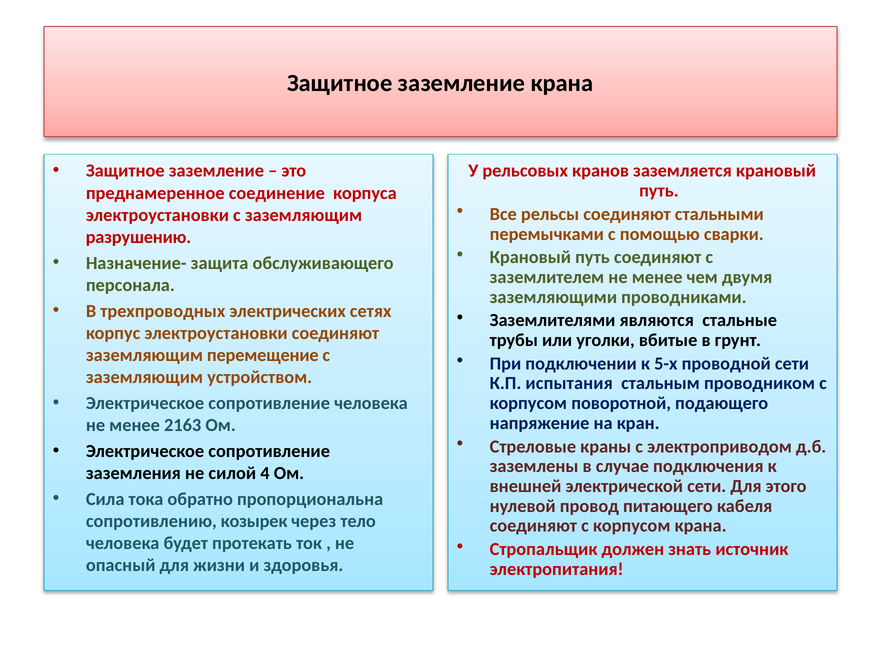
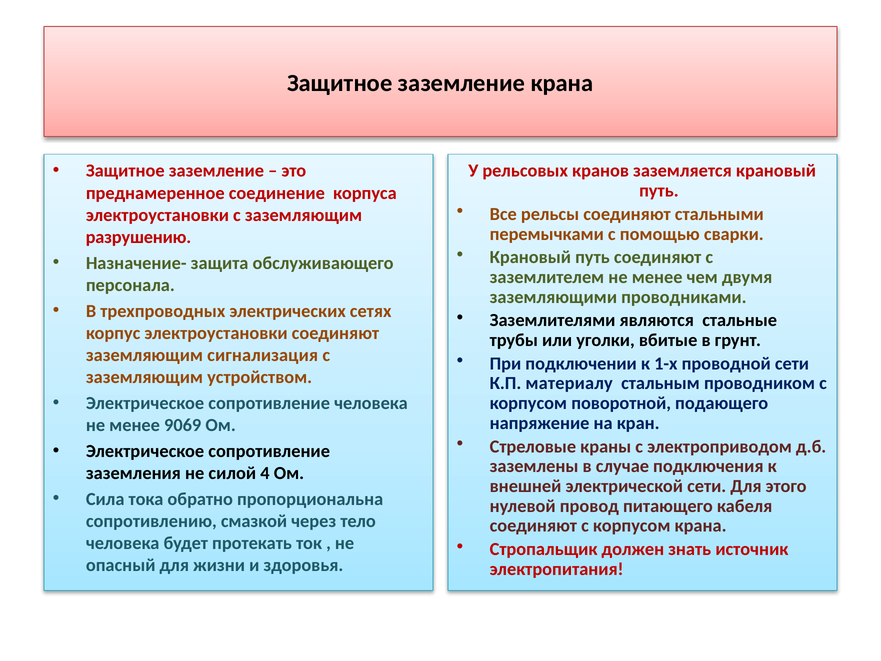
перемещение: перемещение -> сигнализация
5-х: 5-х -> 1-х
испытания: испытания -> материалу
2163: 2163 -> 9069
козырек: козырек -> смазкой
